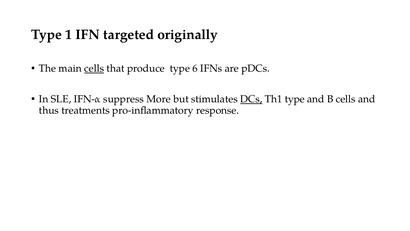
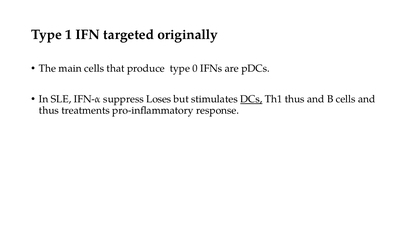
cells at (94, 68) underline: present -> none
6: 6 -> 0
More: More -> Loses
Th1 type: type -> thus
